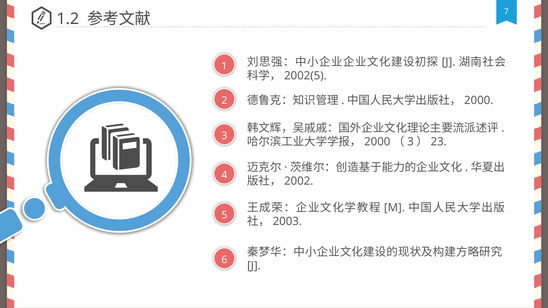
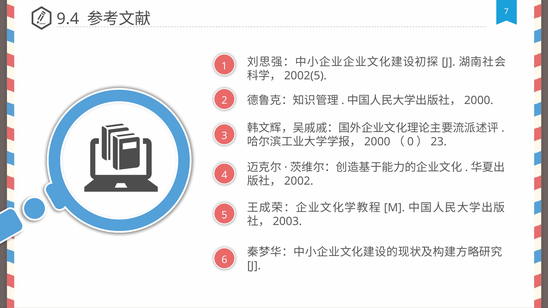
1.2: 1.2 -> 9.4
3 at (410, 142): 3 -> 0
